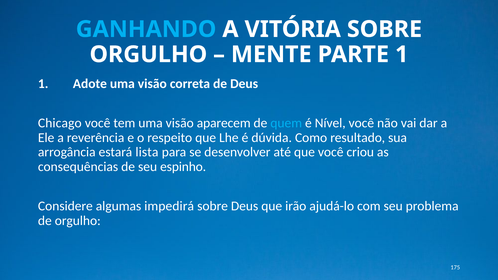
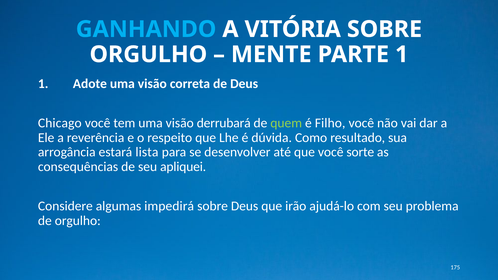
aparecem: aparecem -> derrubará
quem colour: light blue -> light green
Nível: Nível -> Filho
criou: criou -> sorte
espinho: espinho -> apliquei
